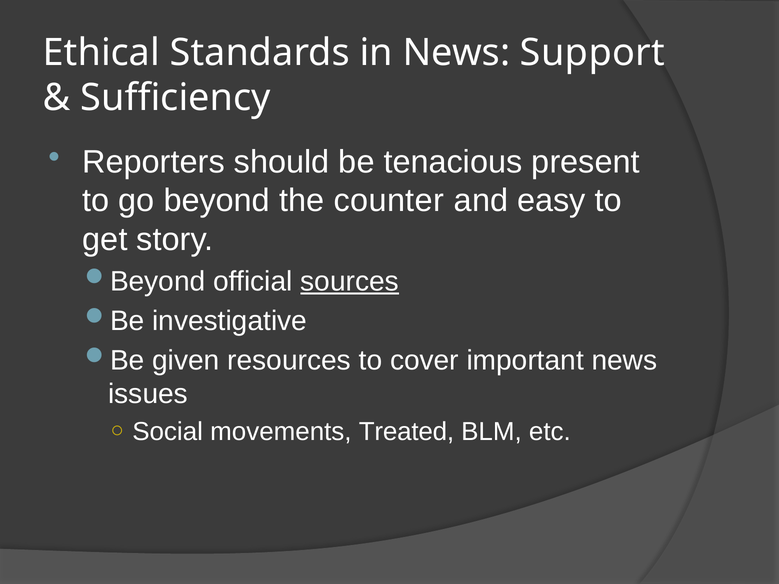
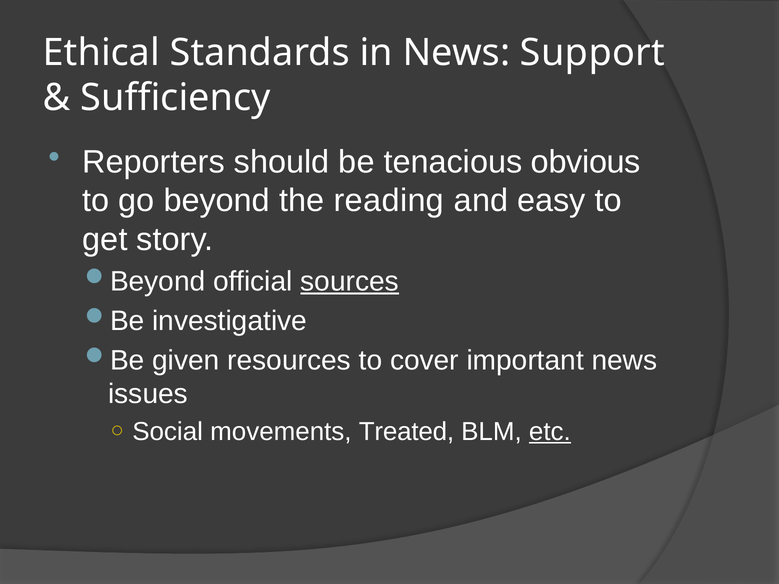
present: present -> obvious
counter: counter -> reading
etc underline: none -> present
